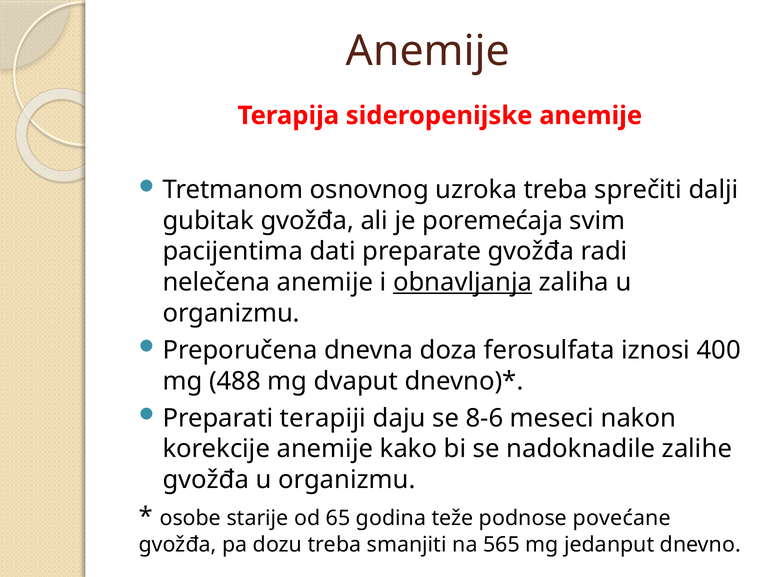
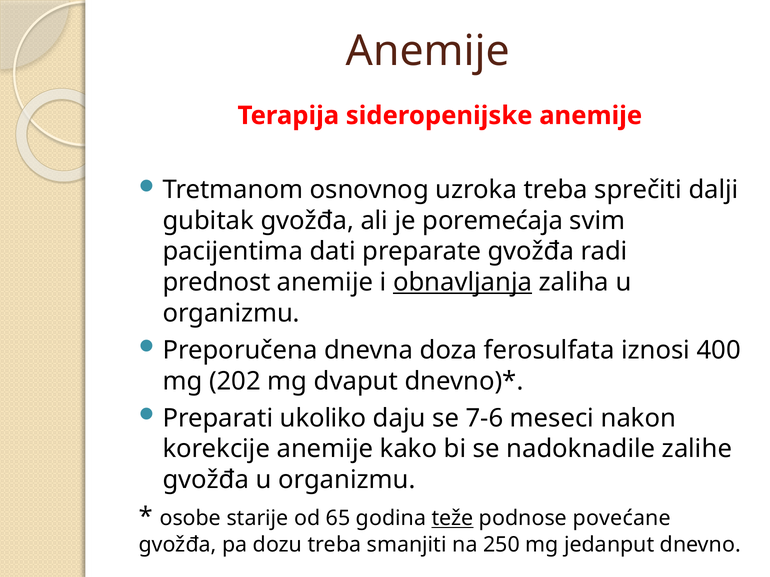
nelečena: nelečena -> prednost
488: 488 -> 202
terapiji: terapiji -> ukoliko
8-6: 8-6 -> 7-6
teže underline: none -> present
565: 565 -> 250
